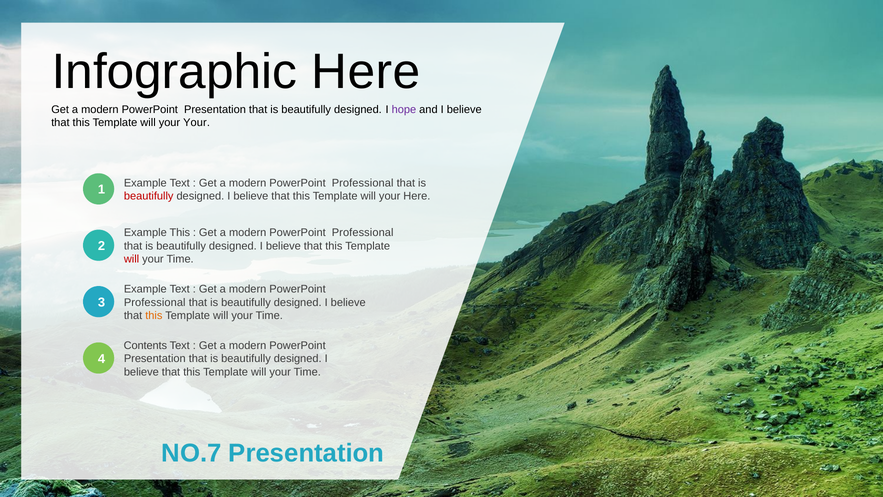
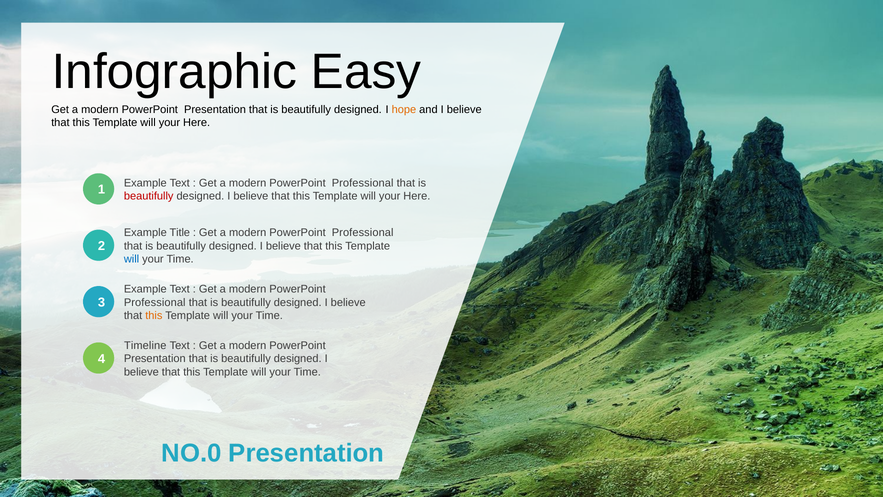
Infographic Here: Here -> Easy
hope colour: purple -> orange
Your at (197, 123): Your -> Here
Example This: This -> Title
will at (132, 259) colour: red -> blue
Contents: Contents -> Timeline
NO.7: NO.7 -> NO.0
